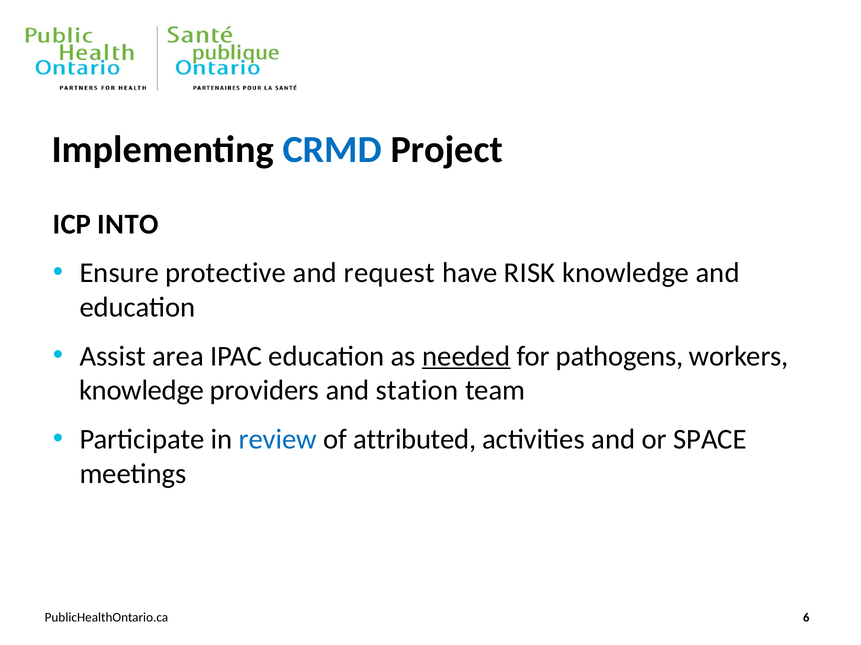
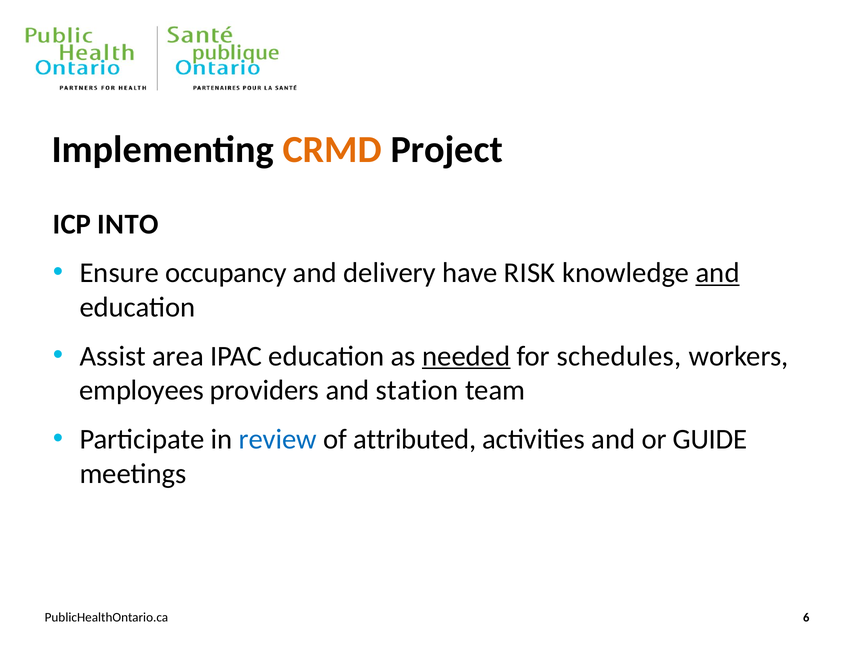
CRMD colour: blue -> orange
protective: protective -> occupancy
request: request -> delivery
and at (718, 273) underline: none -> present
pathogens: pathogens -> schedules
knowledge at (142, 391): knowledge -> employees
SPACE: SPACE -> GUIDE
